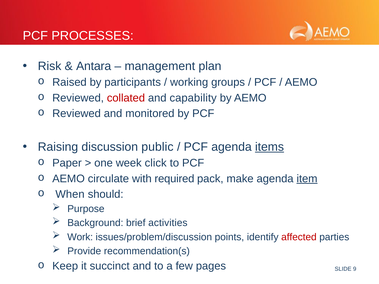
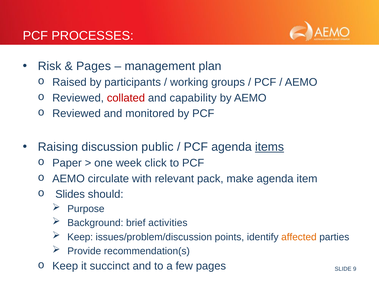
Antara at (94, 66): Antara -> Pages
required: required -> relevant
item underline: present -> none
When: When -> Slides
Work at (80, 237): Work -> Keep
affected colour: red -> orange
